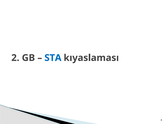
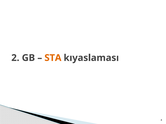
STA colour: blue -> orange
